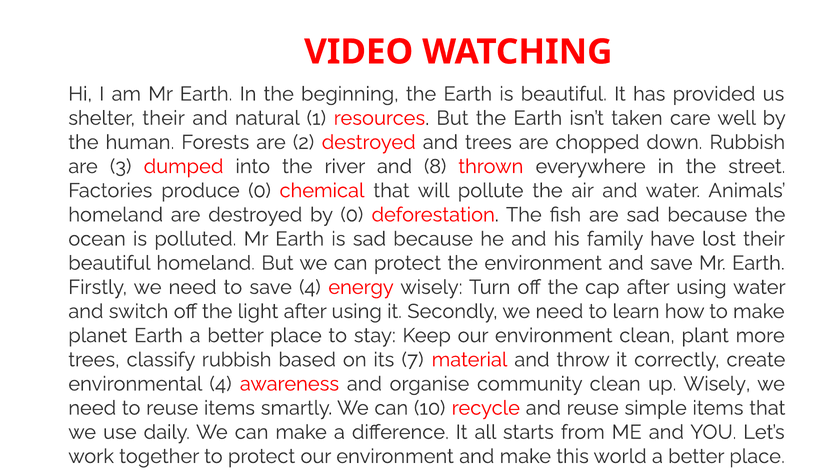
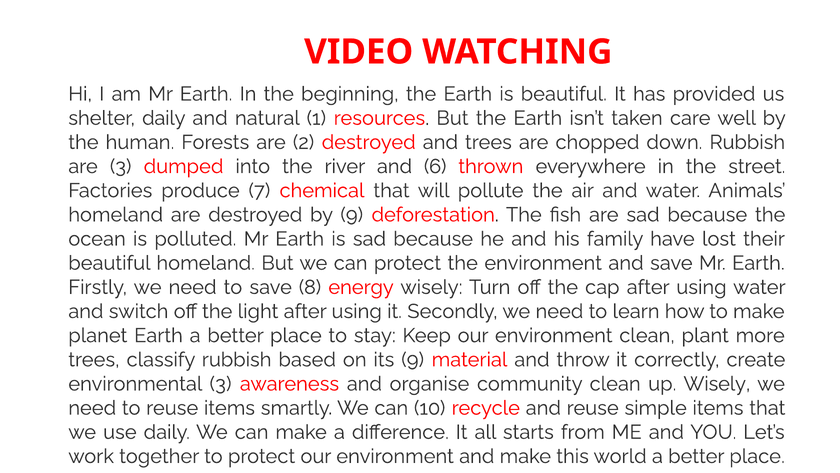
shelter their: their -> daily
8: 8 -> 6
produce 0: 0 -> 7
by 0: 0 -> 9
save 4: 4 -> 8
its 7: 7 -> 9
environmental 4: 4 -> 3
